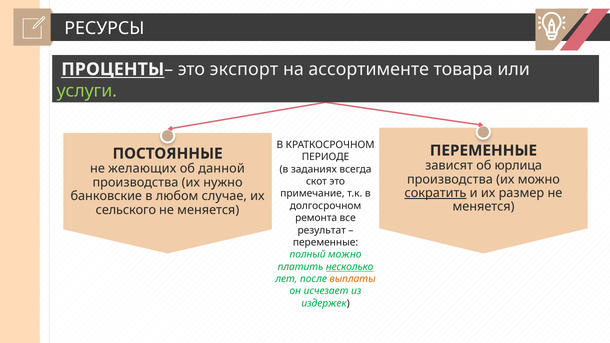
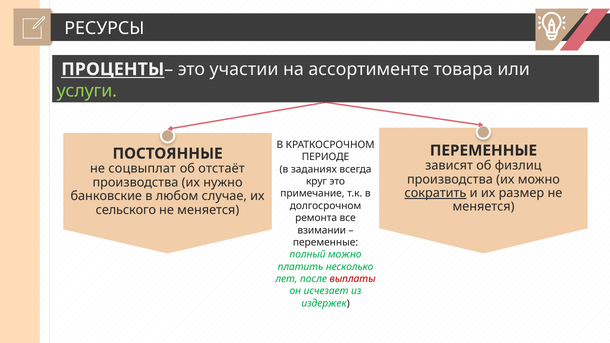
экспорт: экспорт -> участии
юрлица: юрлица -> физлиц
желающих: желающих -> соцвыплат
данной: данной -> отстаёт
скот: скот -> круг
результат: результат -> взимании
несколько underline: present -> none
выплаты colour: orange -> red
